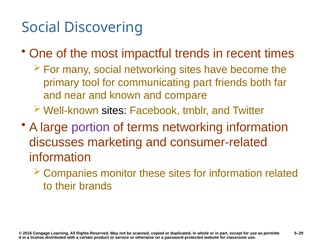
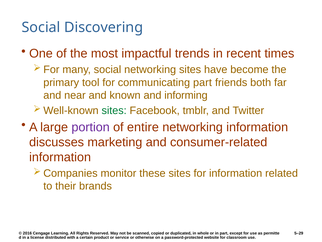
compare: compare -> informing
sites at (114, 110) colour: black -> green
terms: terms -> entire
